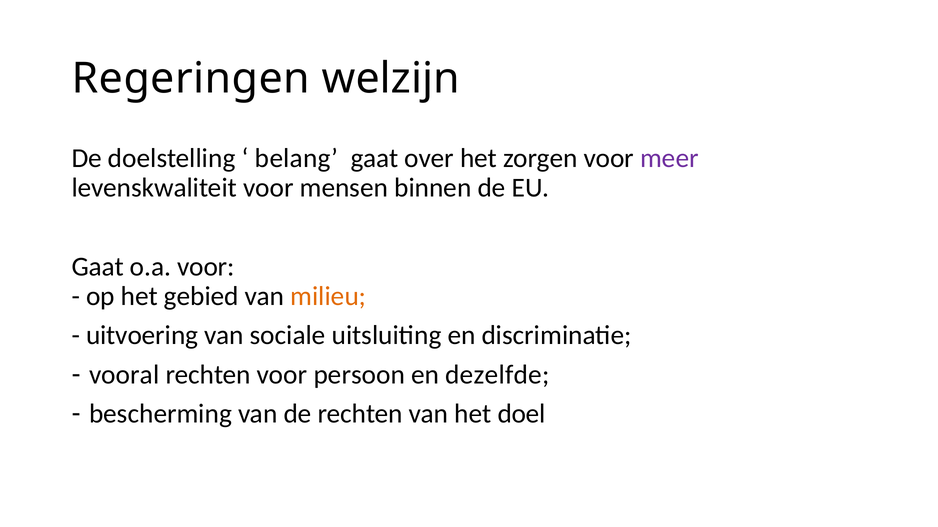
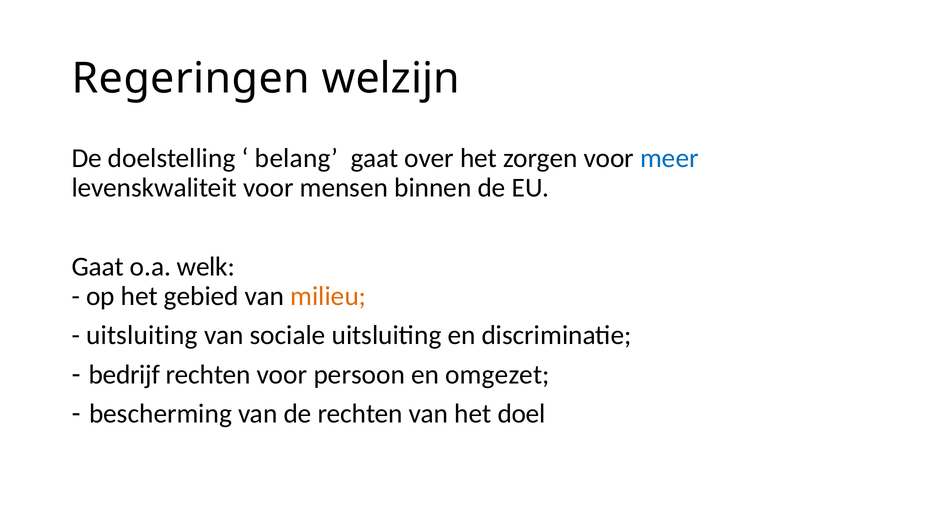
meer colour: purple -> blue
o.a voor: voor -> welk
uitvoering at (142, 336): uitvoering -> uitsluiting
vooral: vooral -> bedrijf
dezelfde: dezelfde -> omgezet
